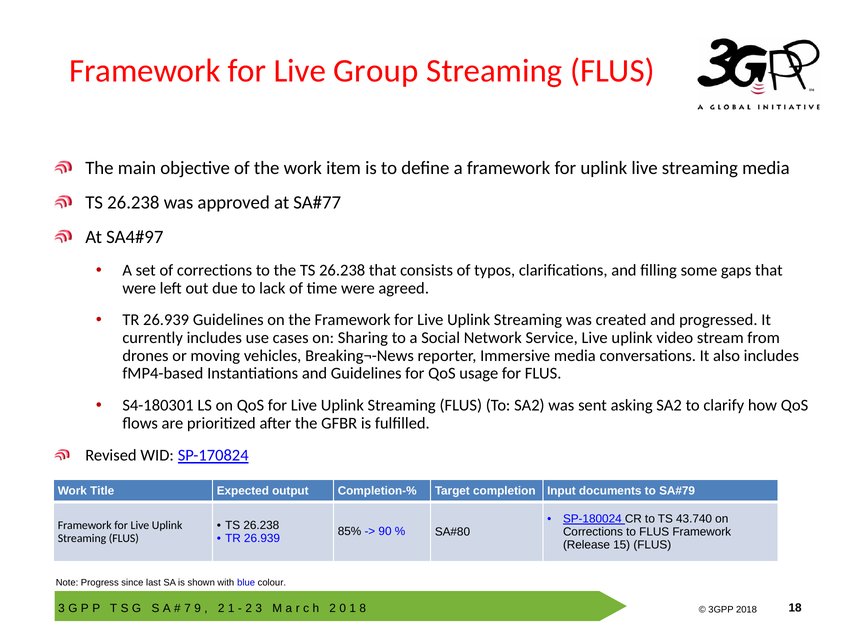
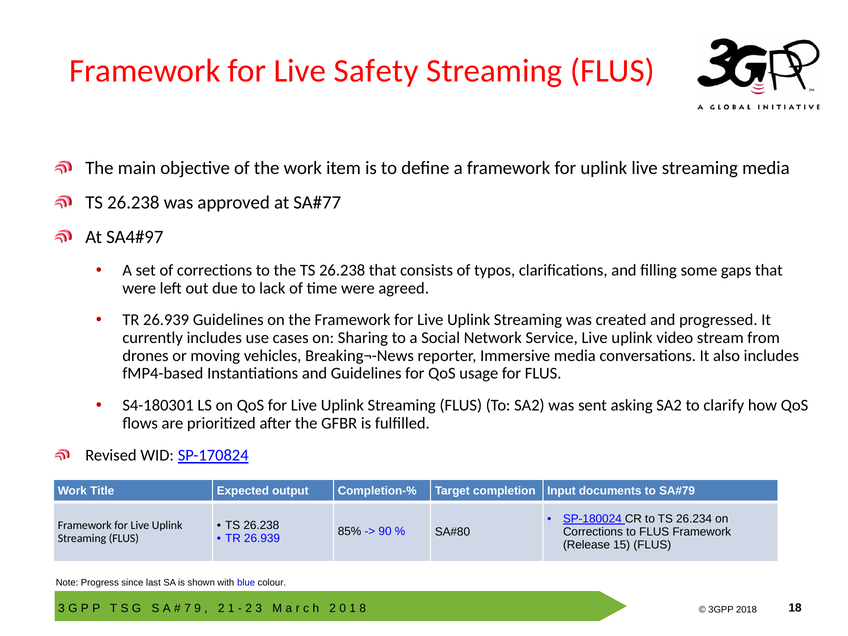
Group: Group -> Safety
43.740: 43.740 -> 26.234
